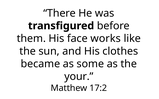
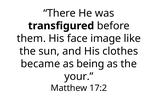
works: works -> image
some: some -> being
